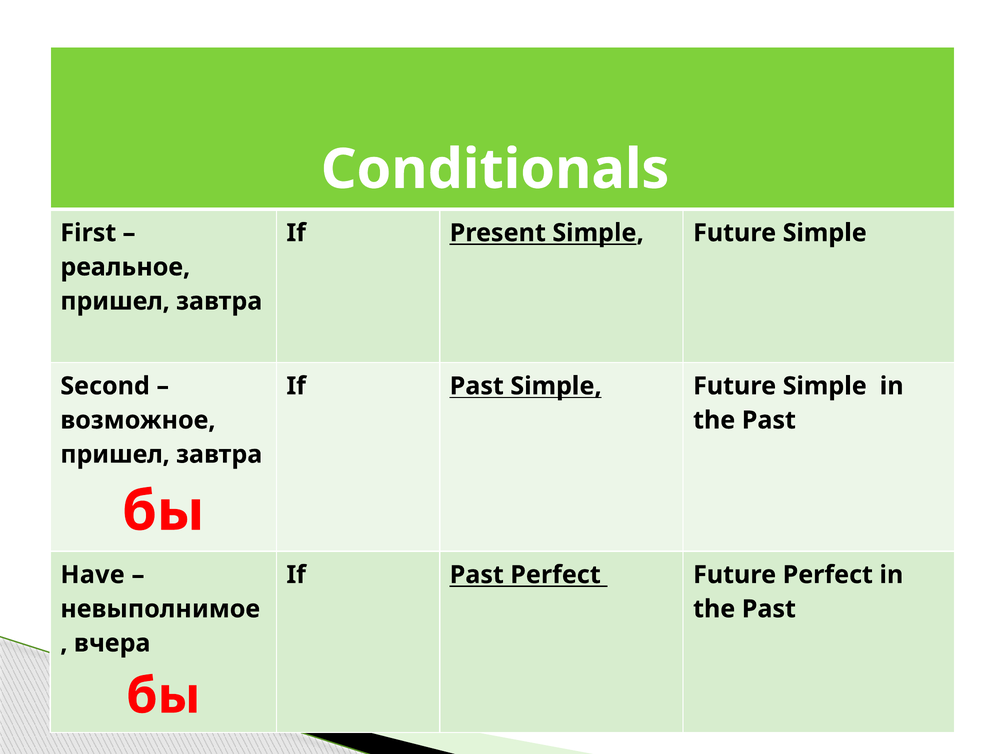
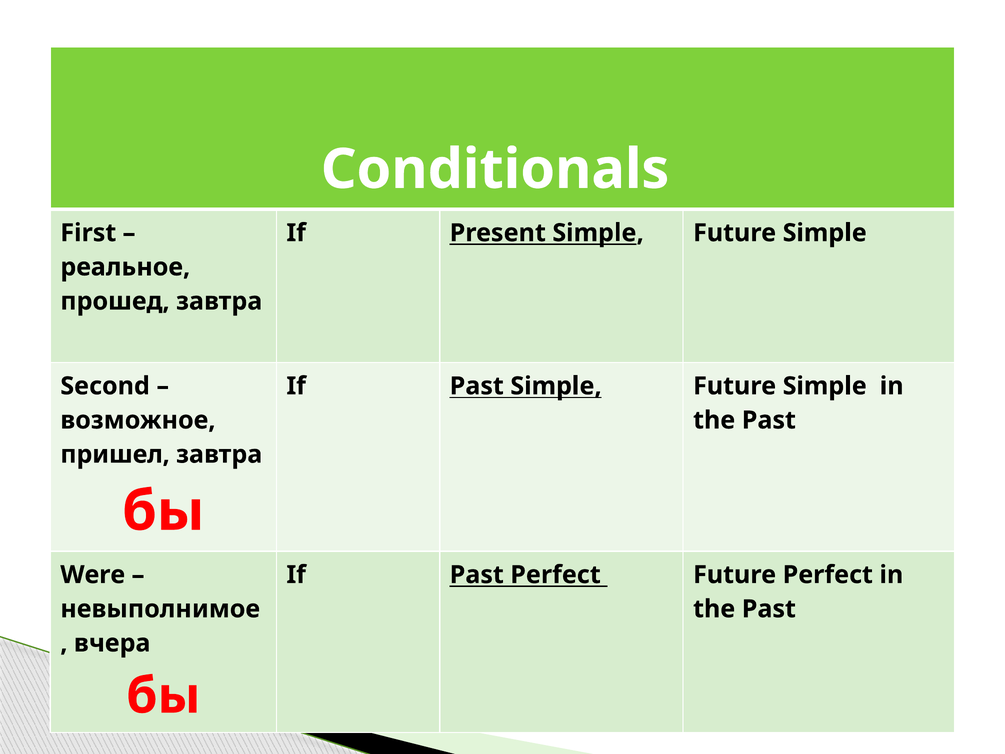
пришел at (115, 301): пришел -> прошед
Have: Have -> Were
